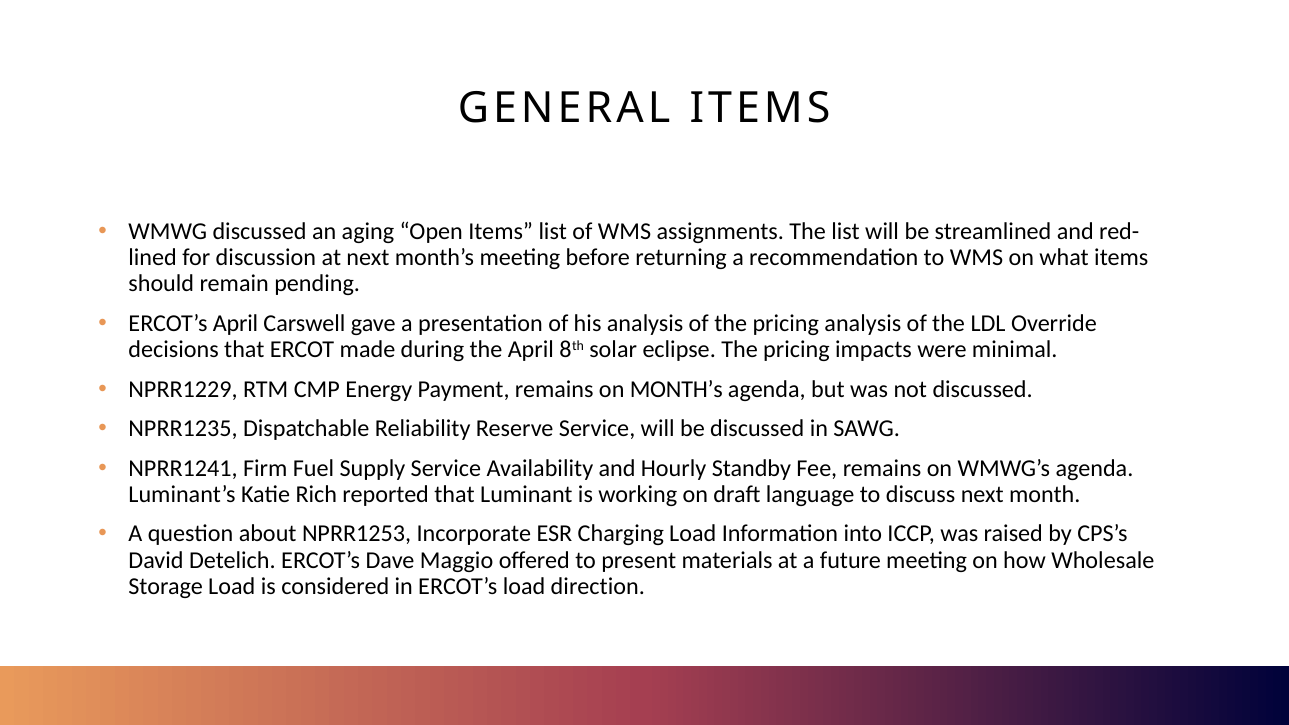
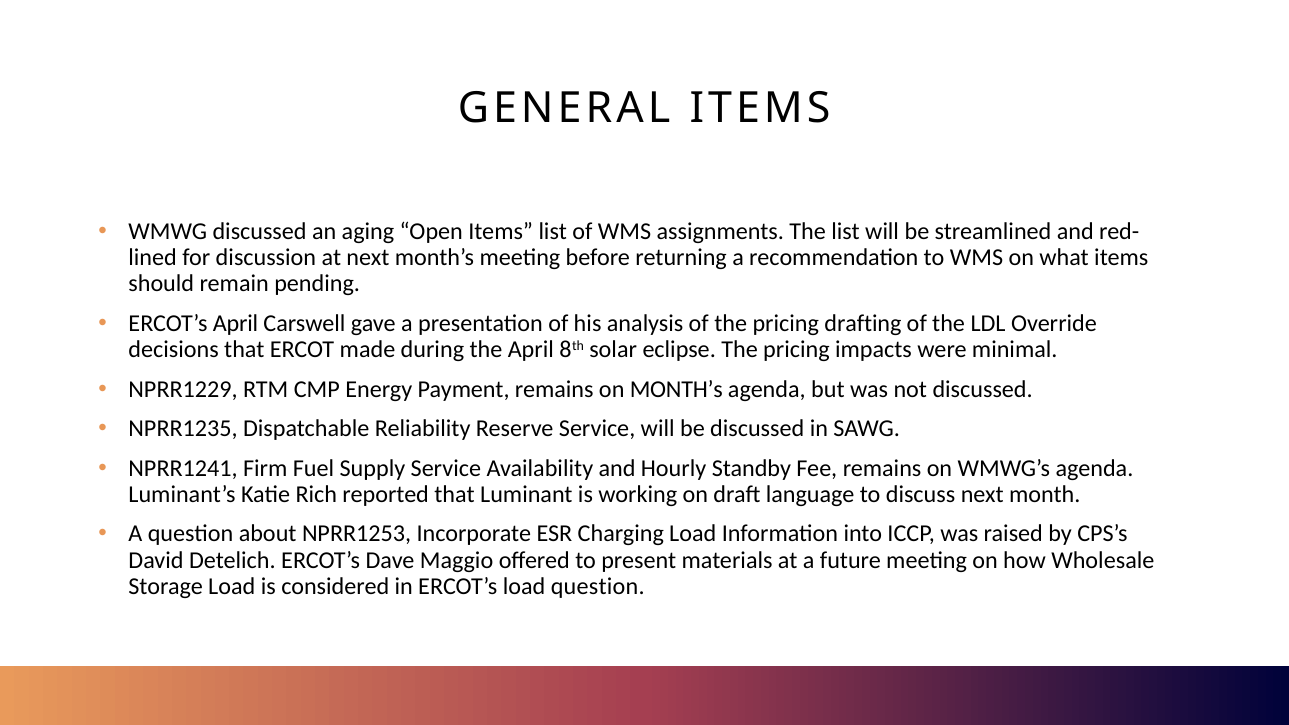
pricing analysis: analysis -> drafting
load direction: direction -> question
